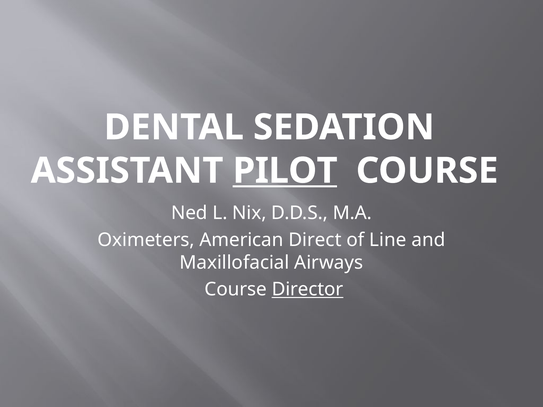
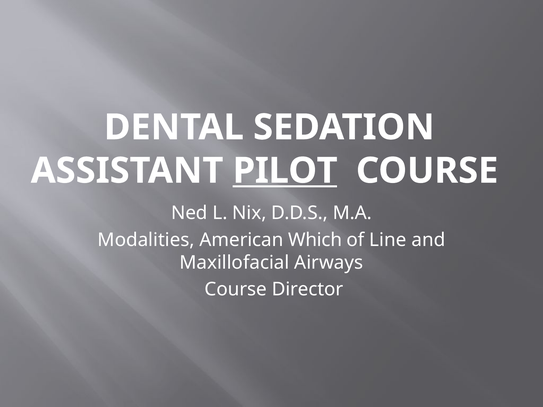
Oximeters: Oximeters -> Modalities
Direct: Direct -> Which
Director underline: present -> none
